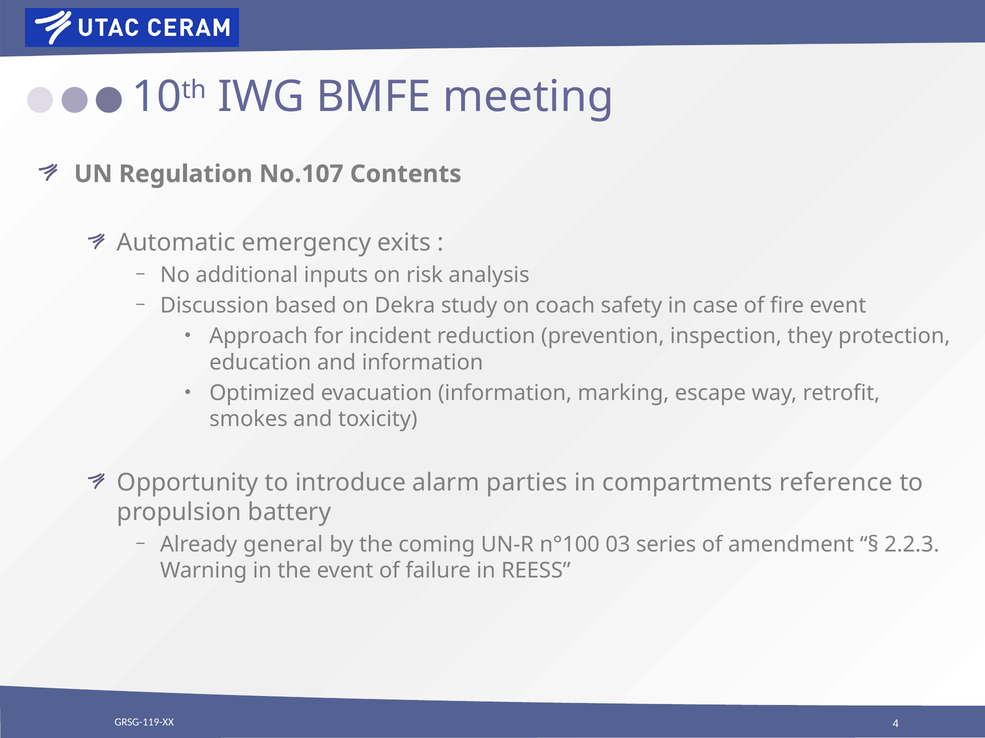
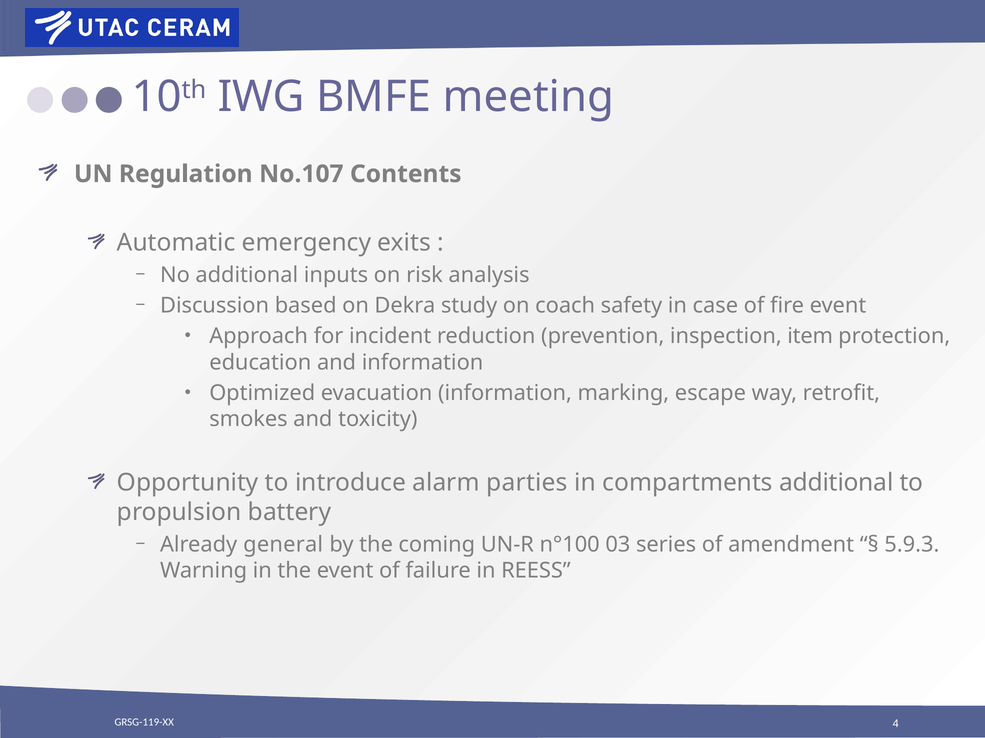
they: they -> item
compartments reference: reference -> additional
2.2.3: 2.2.3 -> 5.9.3
